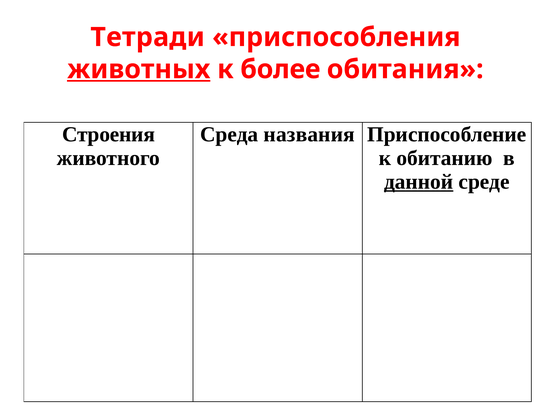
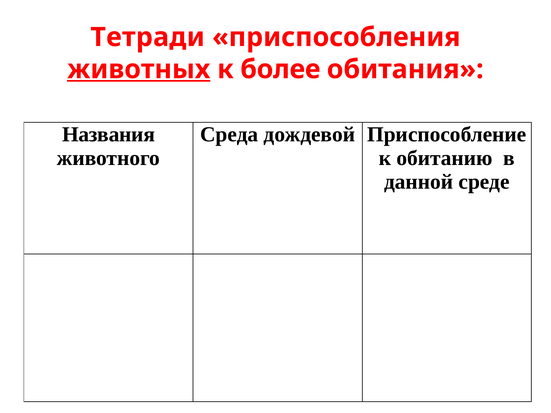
Строения: Строения -> Названия
названия: названия -> дождевой
данной underline: present -> none
